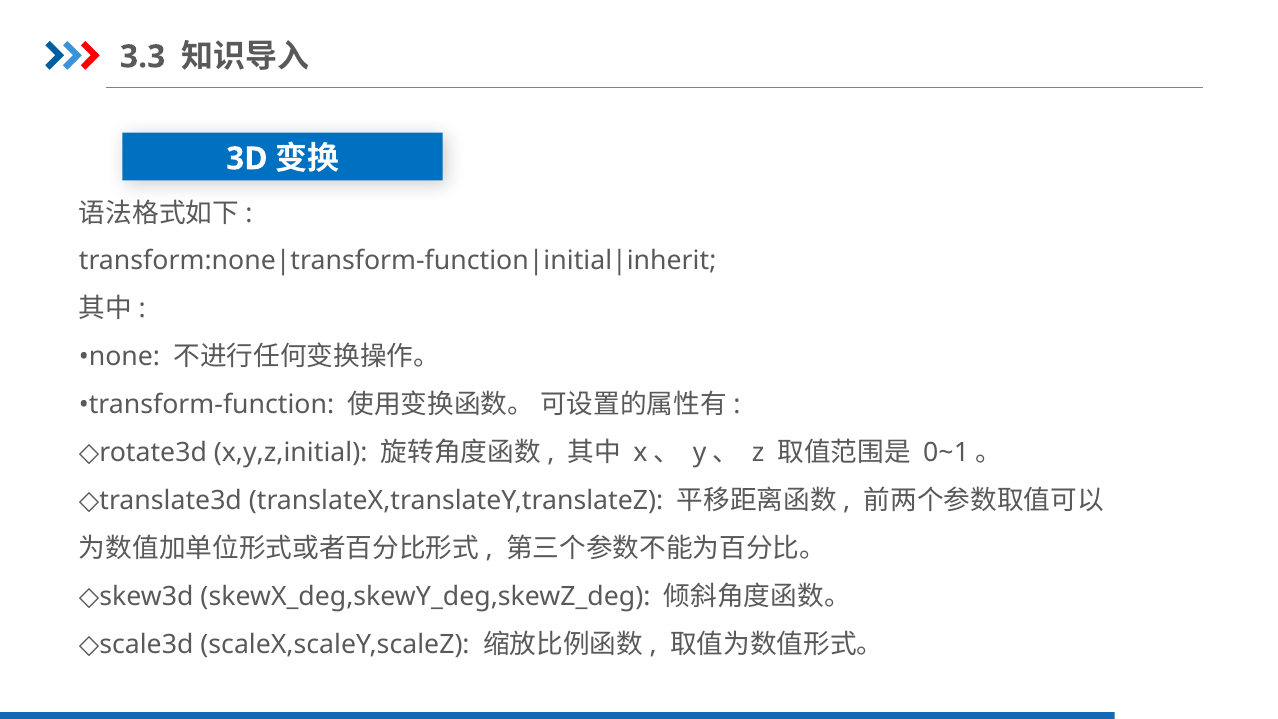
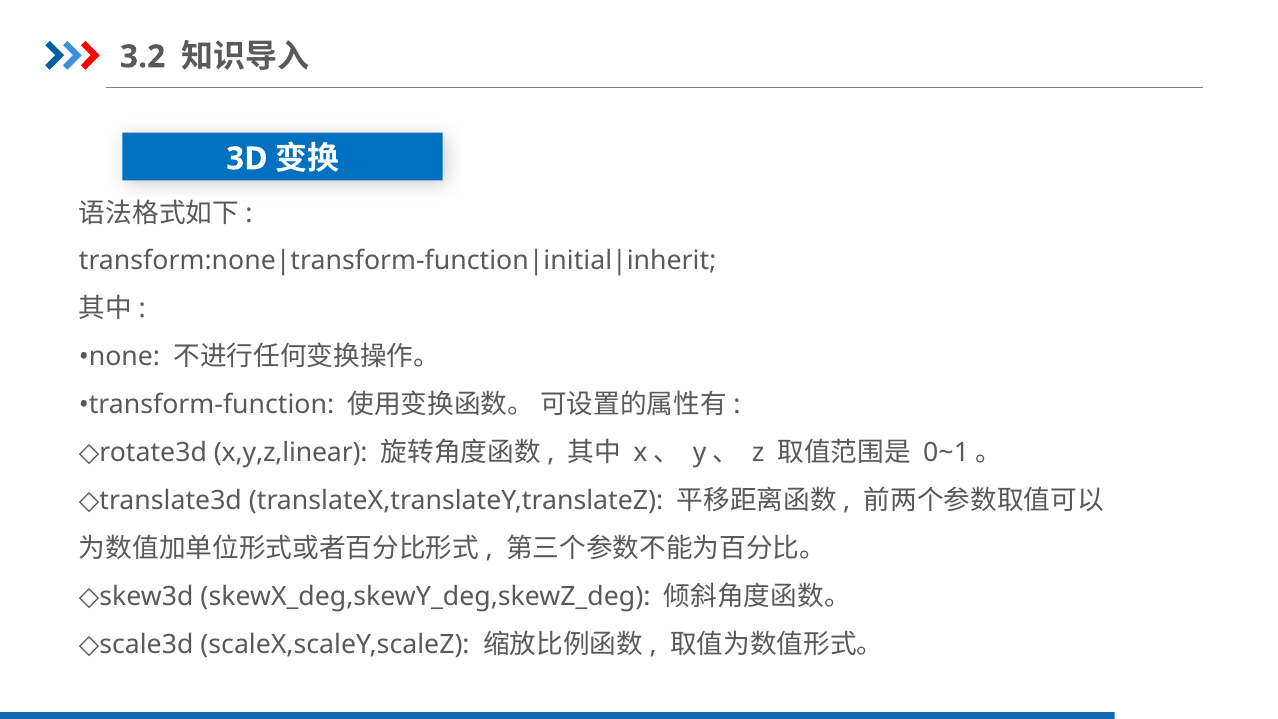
3.3: 3.3 -> 3.2
x,y,z,initial: x,y,z,initial -> x,y,z,linear
